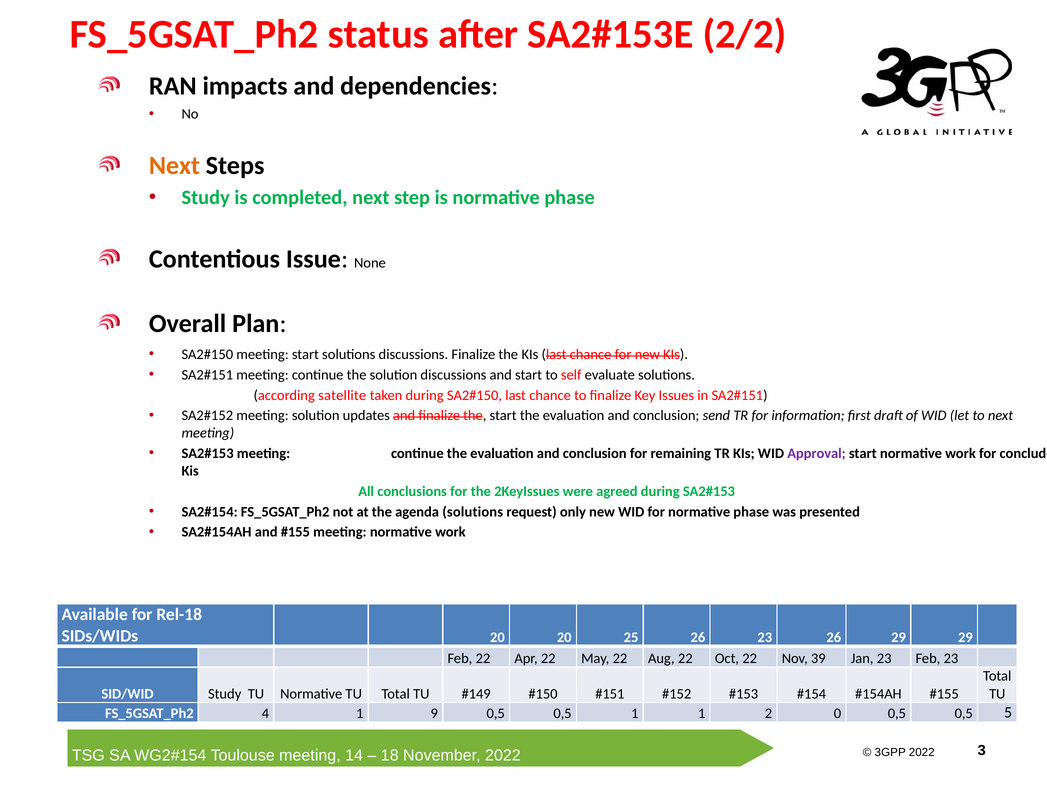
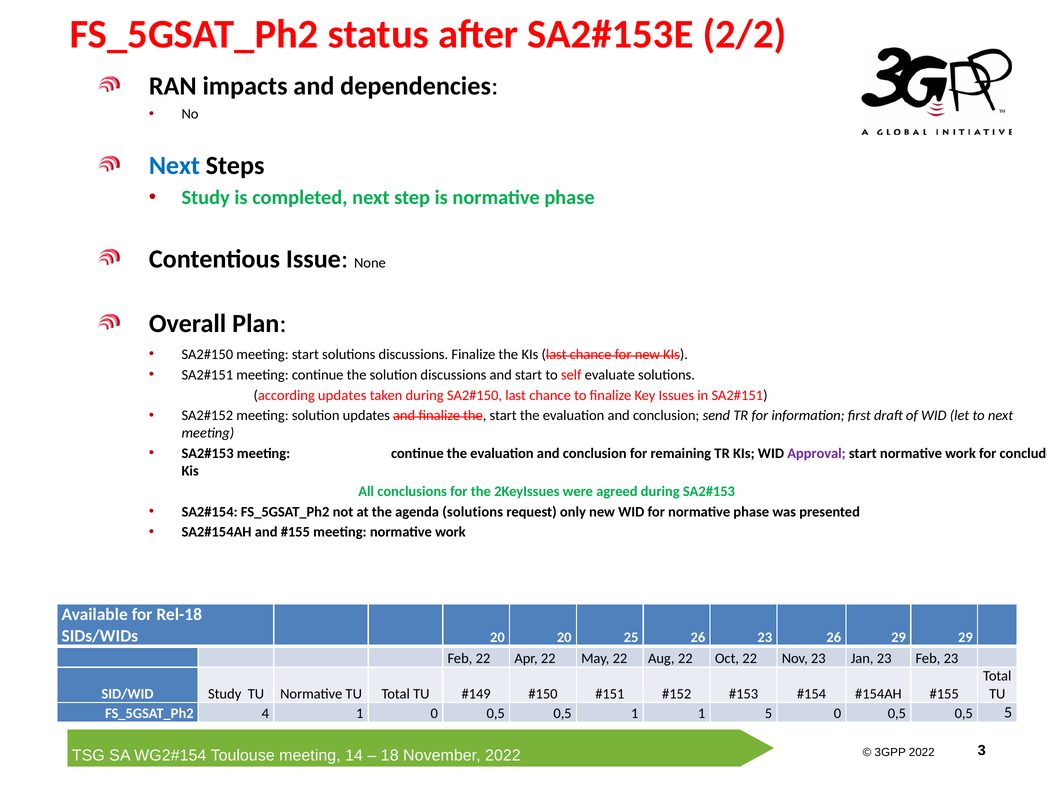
Next at (174, 166) colour: orange -> blue
according satellite: satellite -> updates
Nov 39: 39 -> 23
1 9: 9 -> 0
1 2: 2 -> 5
